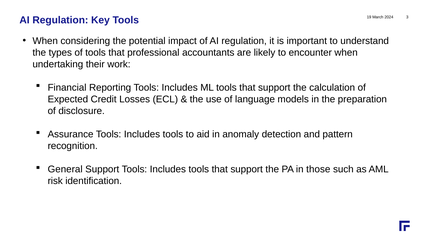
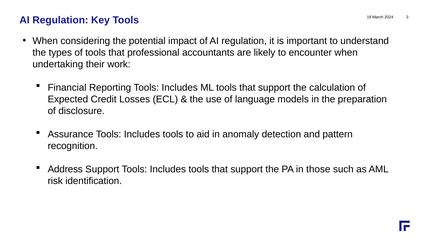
General: General -> Address
